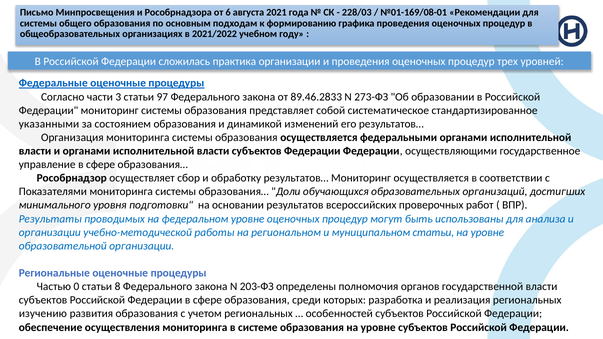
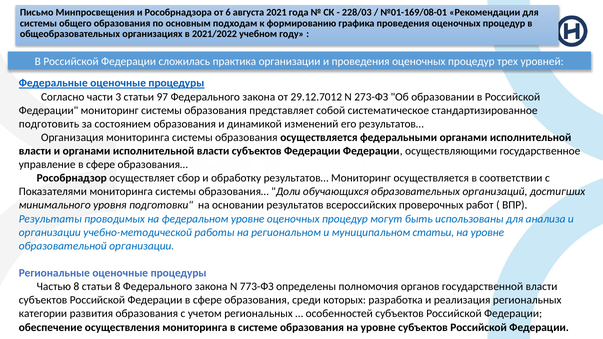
89.46.2833: 89.46.2833 -> 29.12.7012
указанными: указанными -> подготовить
Частью 0: 0 -> 8
203-ФЗ: 203-ФЗ -> 773-ФЗ
изучению: изучению -> категории
